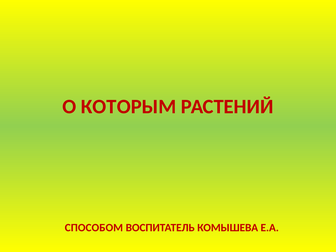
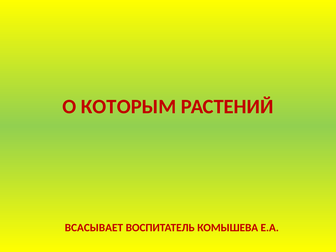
СПОСОБОМ: СПОСОБОМ -> ВСАСЫВАЕТ
